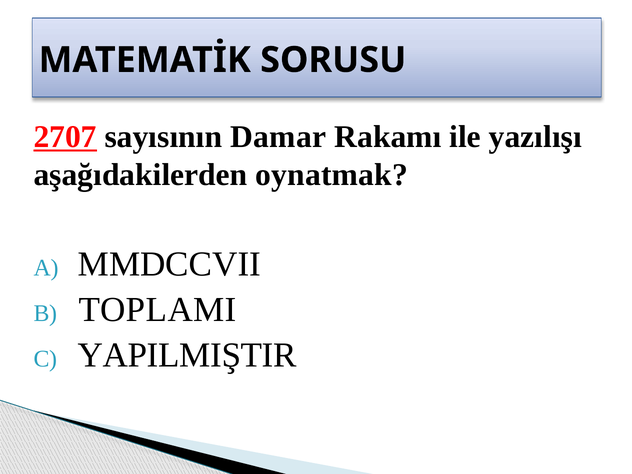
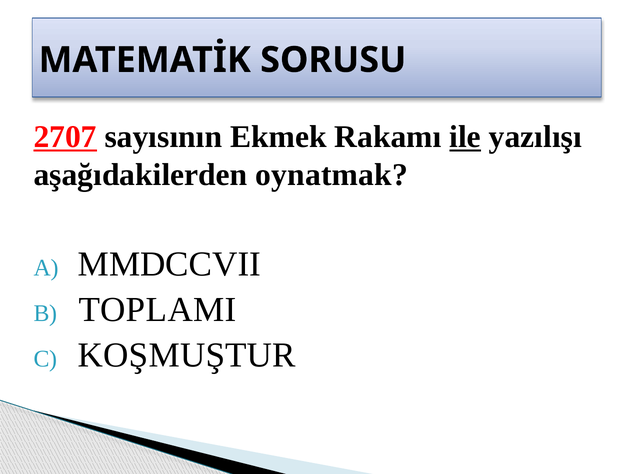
Damar: Damar -> Ekmek
ile underline: none -> present
YAPILMIŞTIR: YAPILMIŞTIR -> KOŞMUŞTUR
